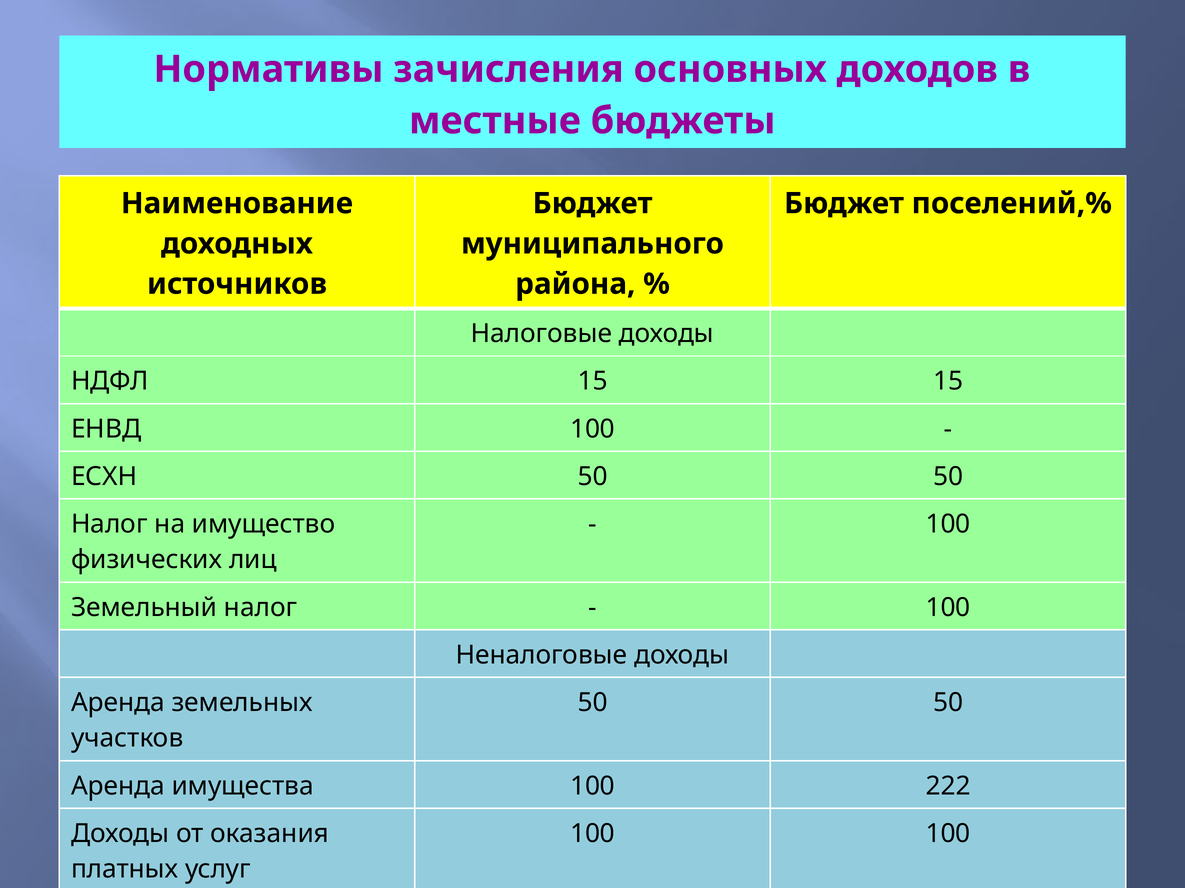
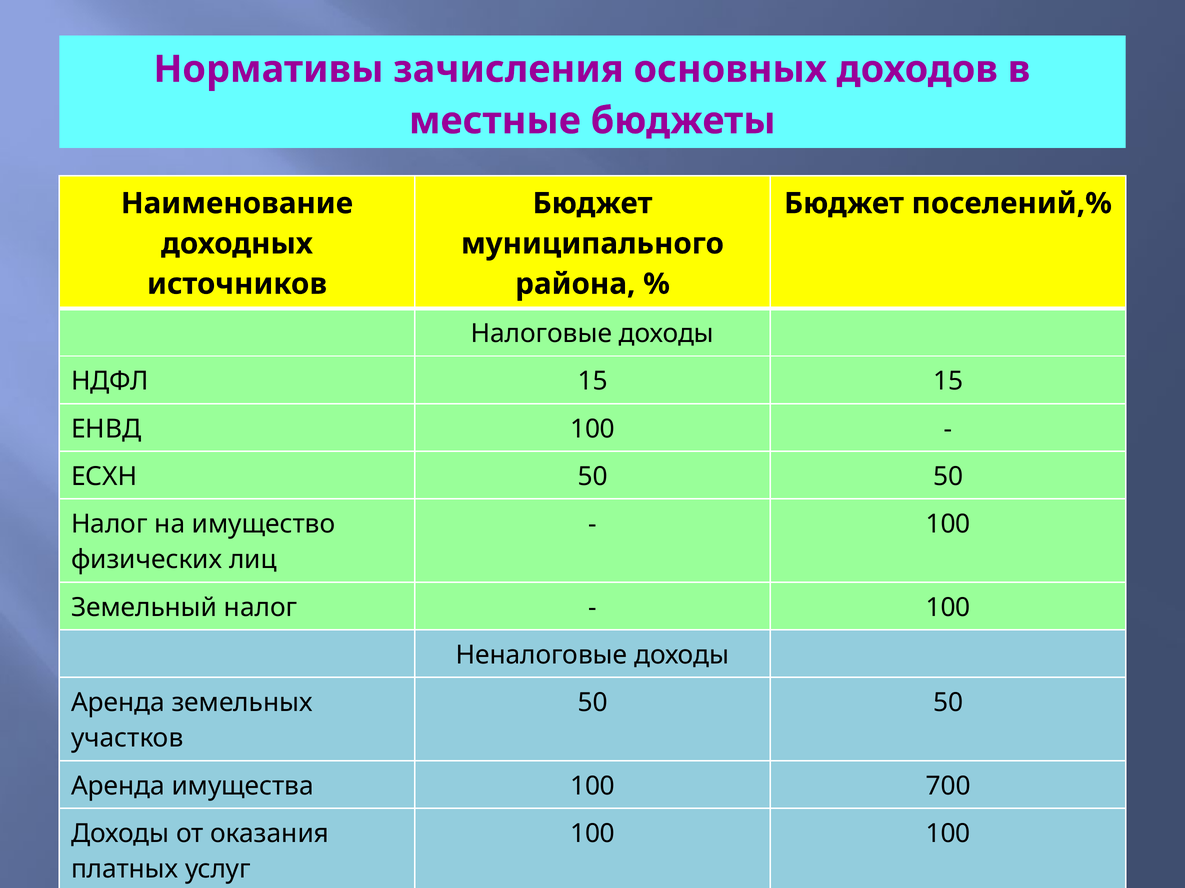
222: 222 -> 700
